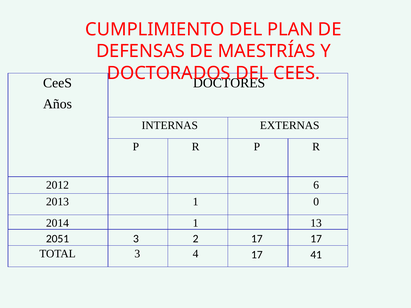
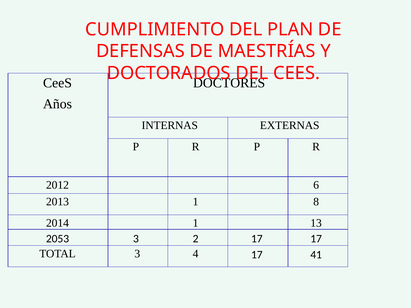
0: 0 -> 8
2051: 2051 -> 2053
